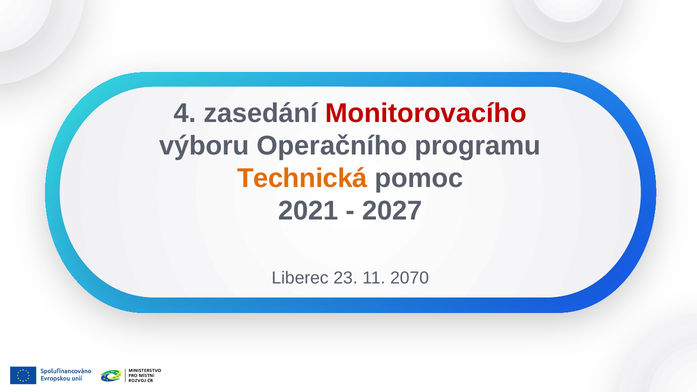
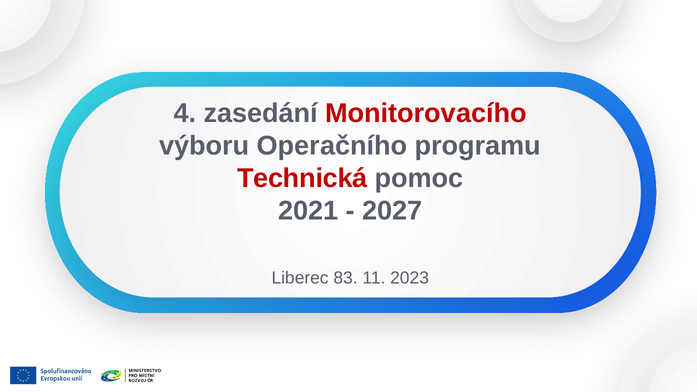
Technická colour: orange -> red
23: 23 -> 83
2070: 2070 -> 2023
